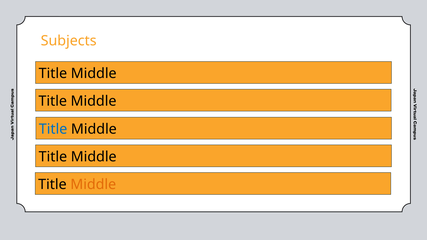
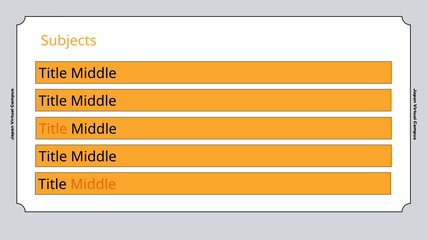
Title at (53, 129) colour: blue -> orange
